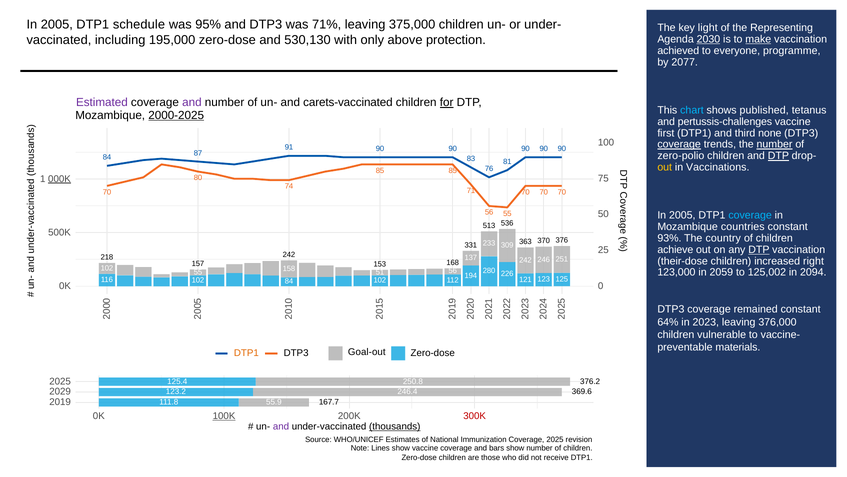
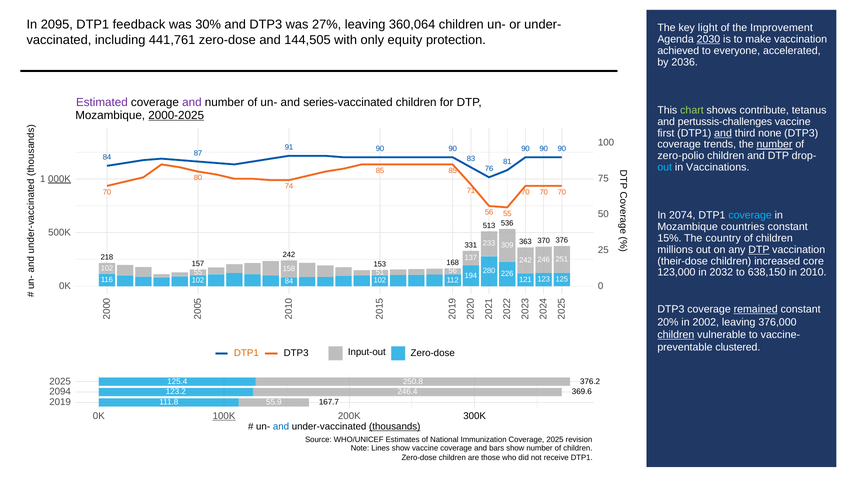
2005 at (57, 24): 2005 -> 2095
schedule: schedule -> feedback
95%: 95% -> 30%
71%: 71% -> 27%
375,000: 375,000 -> 360,064
Representing: Representing -> Improvement
195,000: 195,000 -> 441,761
530,130: 530,130 -> 144,505
above: above -> equity
make underline: present -> none
programme: programme -> accelerated
2077: 2077 -> 2036
carets-vaccinated: carets-vaccinated -> series-vaccinated
for underline: present -> none
chart colour: light blue -> light green
published: published -> contribute
and at (723, 133) underline: none -> present
coverage at (679, 144) underline: present -> none
DTP at (778, 156) underline: present -> none
out at (665, 167) colour: yellow -> light blue
2005 at (682, 215): 2005 -> 2074
93%: 93% -> 15%
achieve: achieve -> millions
right: right -> core
2059: 2059 -> 2032
125,002: 125,002 -> 638,150
2094: 2094 -> 2010
remained underline: none -> present
64%: 64% -> 20%
2023: 2023 -> 2002
children at (676, 334) underline: none -> present
materials: materials -> clustered
Goal-out: Goal-out -> Input-out
2029: 2029 -> 2094
300K colour: red -> black
and at (281, 426) colour: purple -> blue
